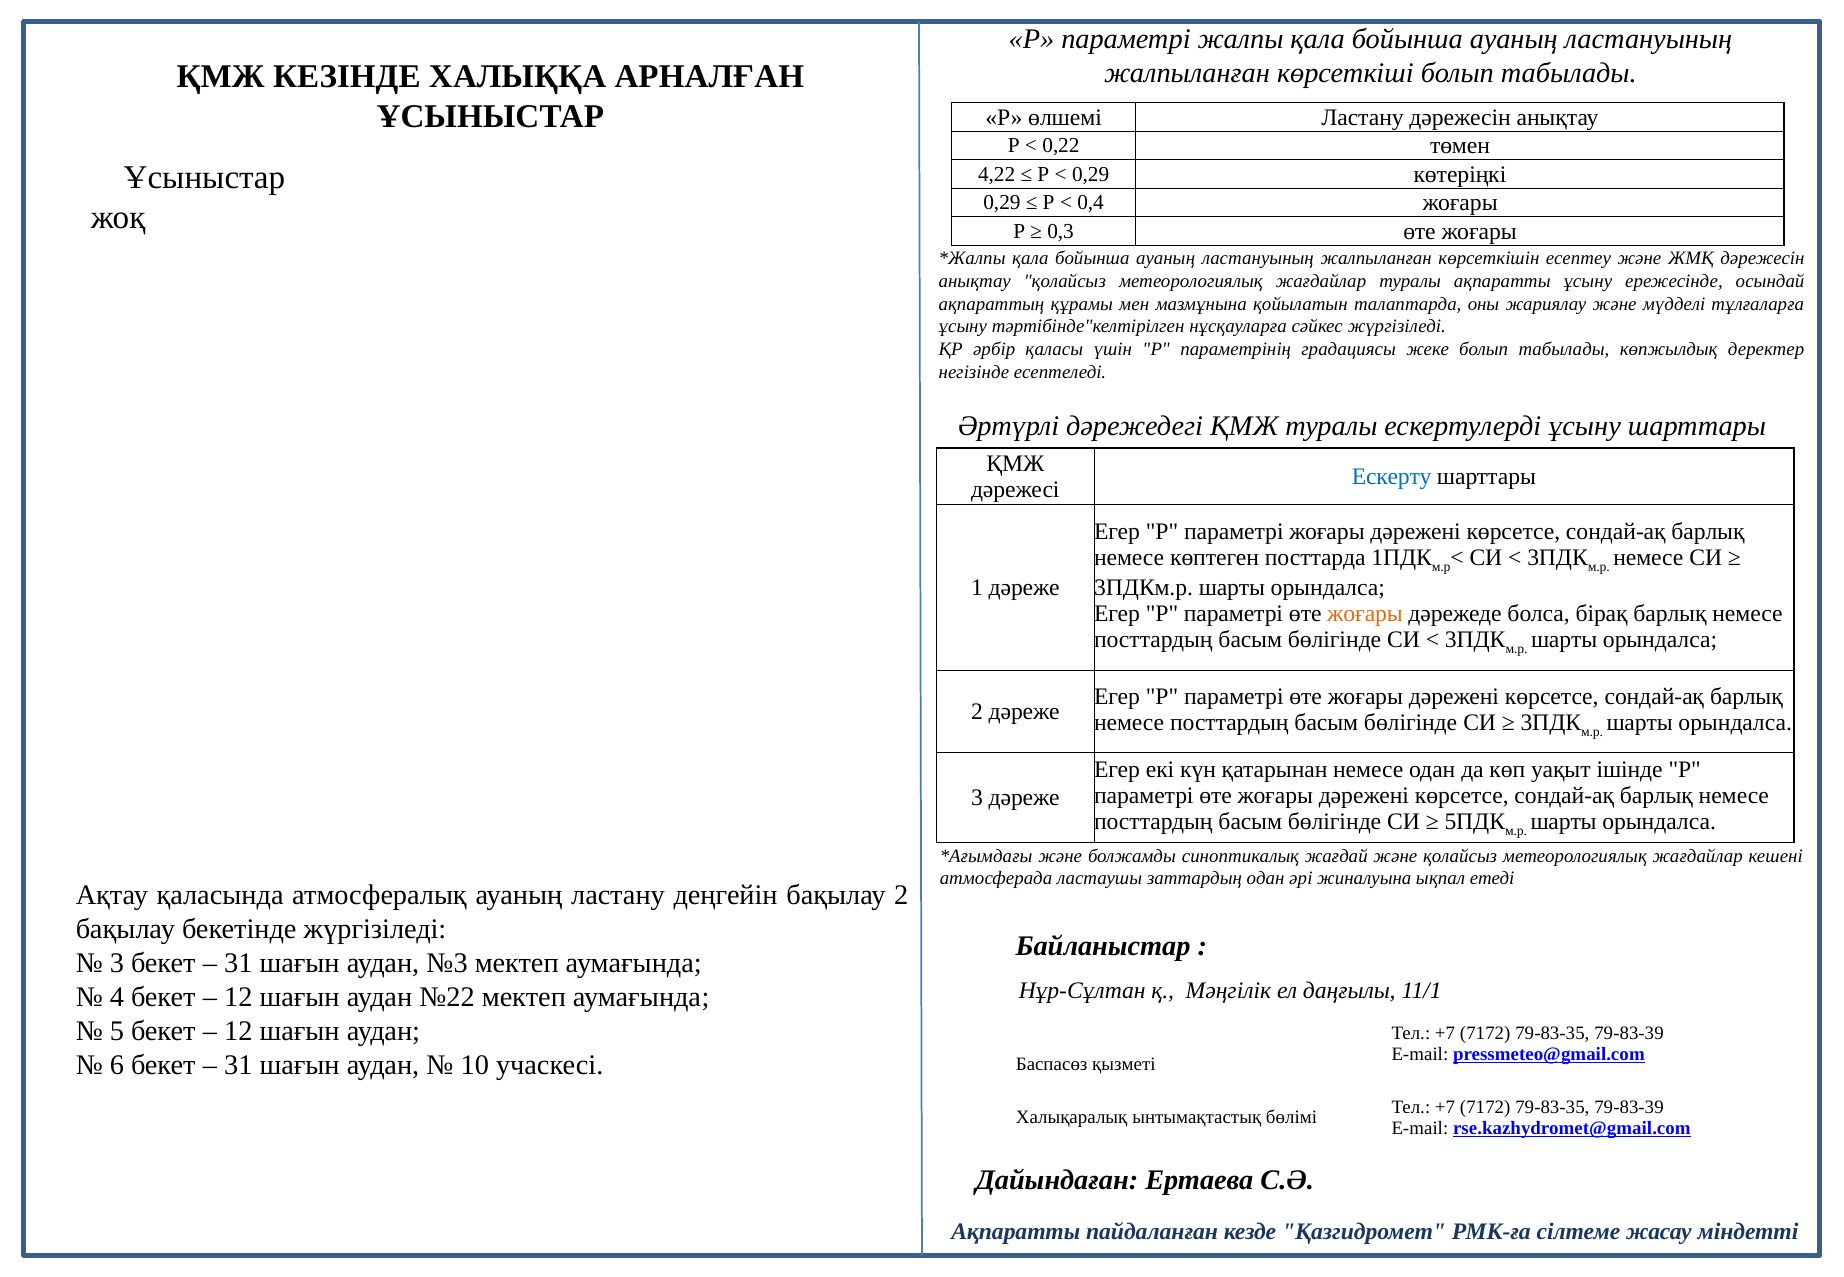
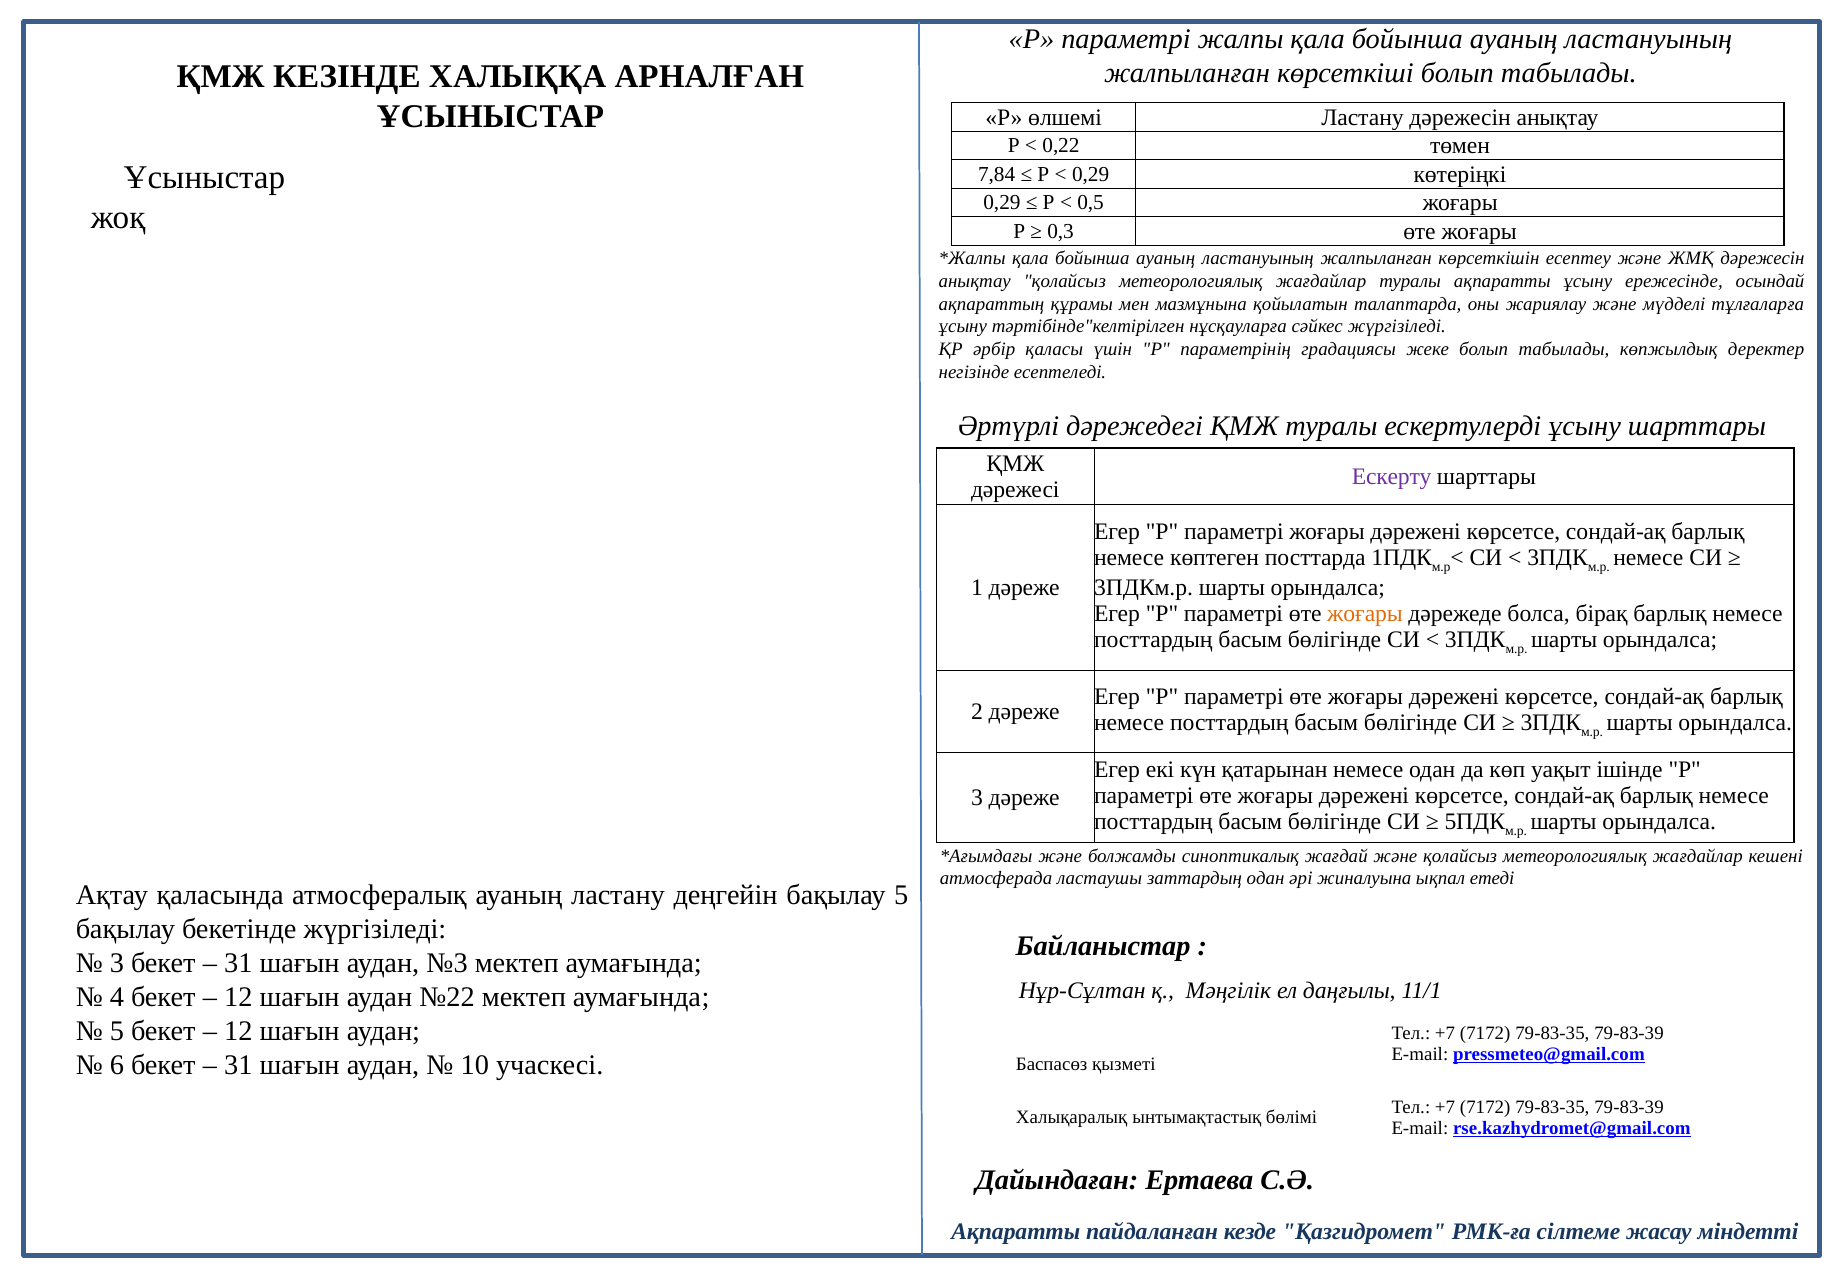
4,22: 4,22 -> 7,84
0,4: 0,4 -> 0,5
Ескерту colour: blue -> purple
бақылау 2: 2 -> 5
